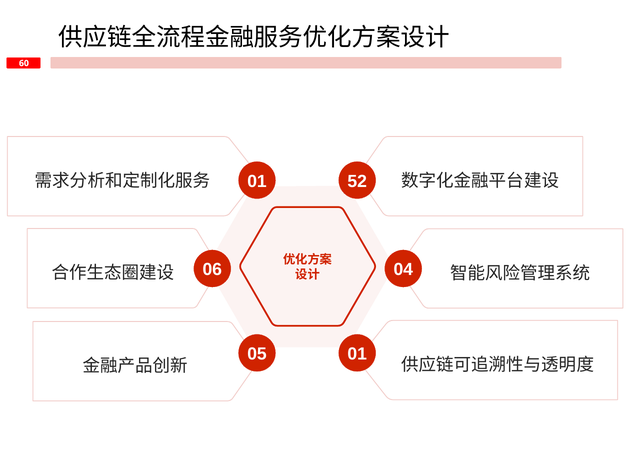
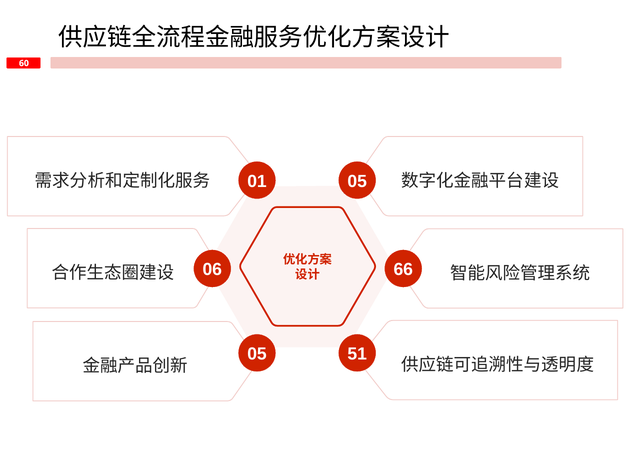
01 52: 52 -> 05
04: 04 -> 66
05 01: 01 -> 51
